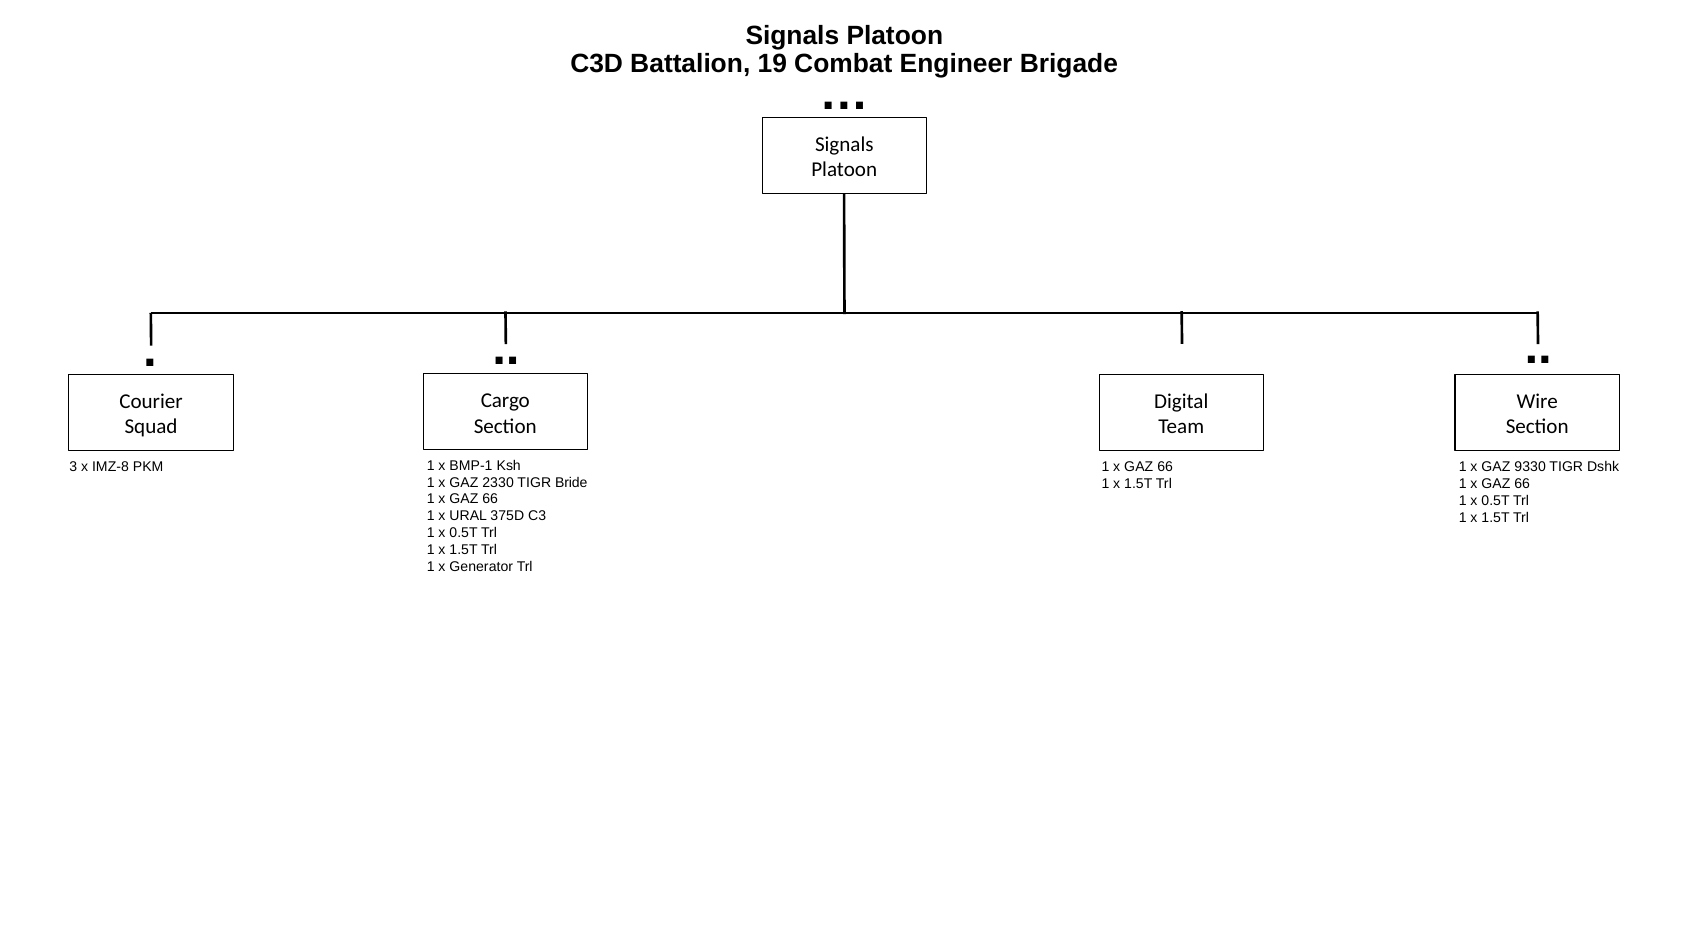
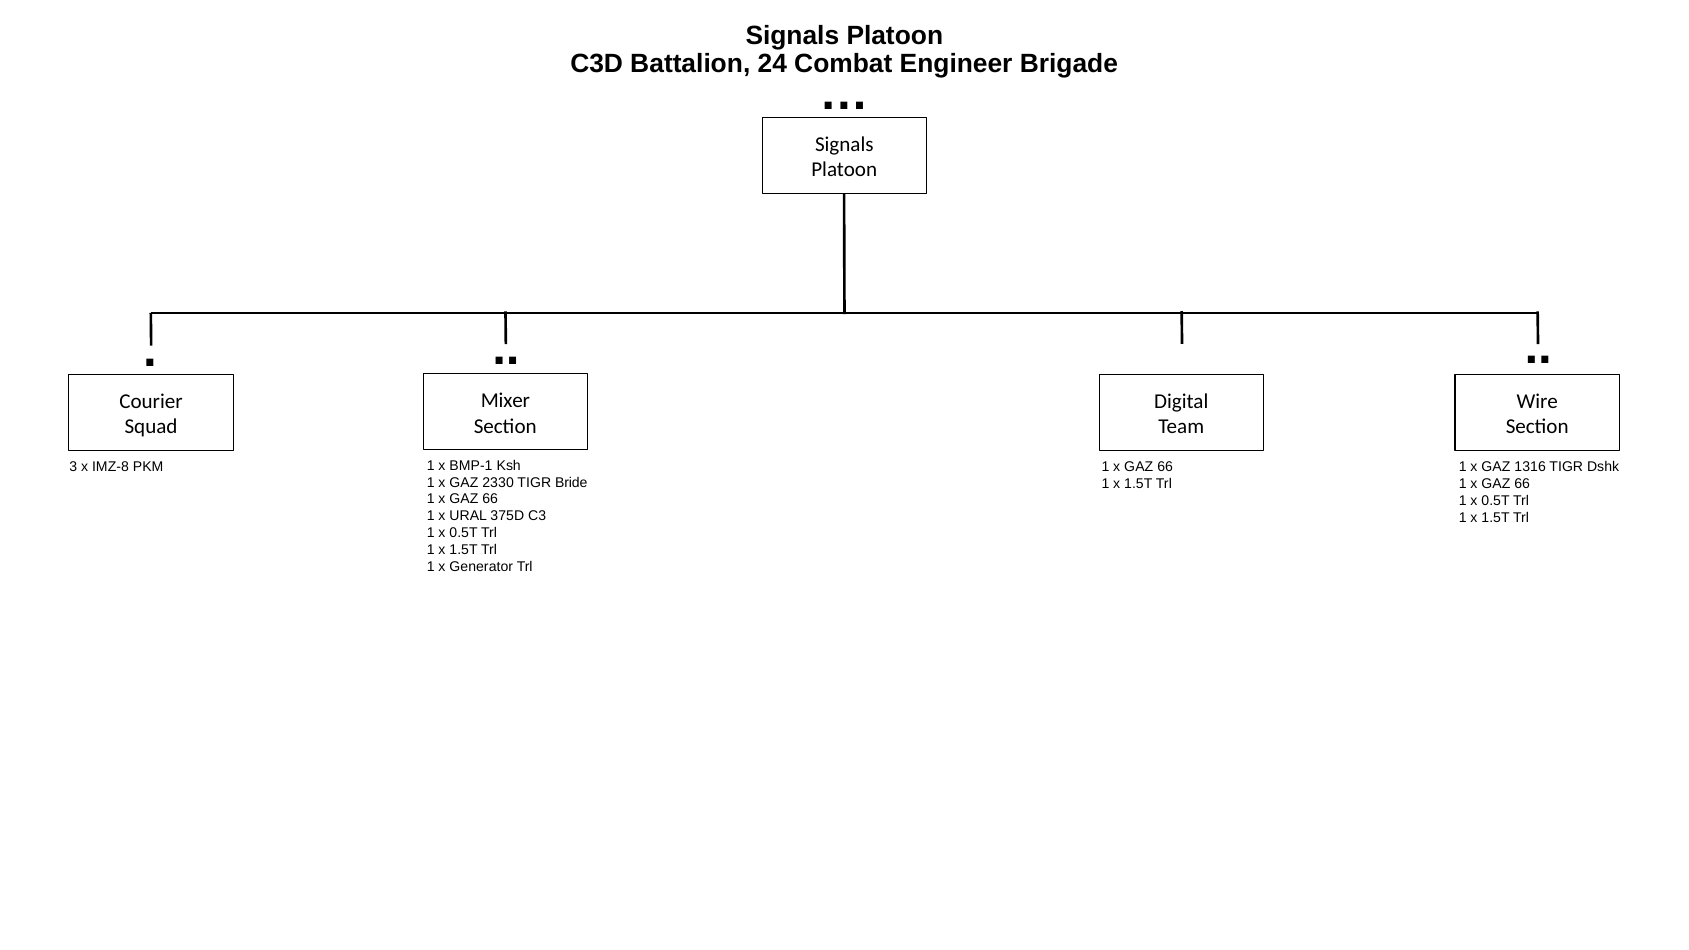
19: 19 -> 24
Cargo: Cargo -> Mixer
9330: 9330 -> 1316
